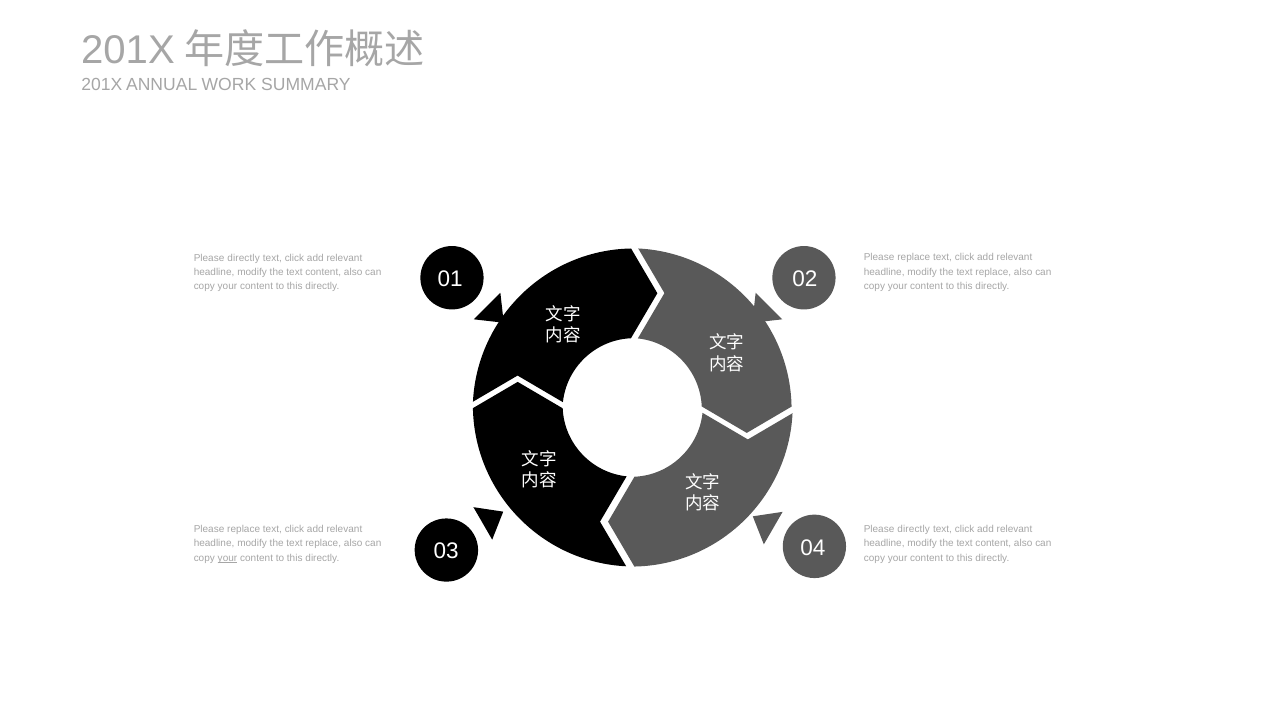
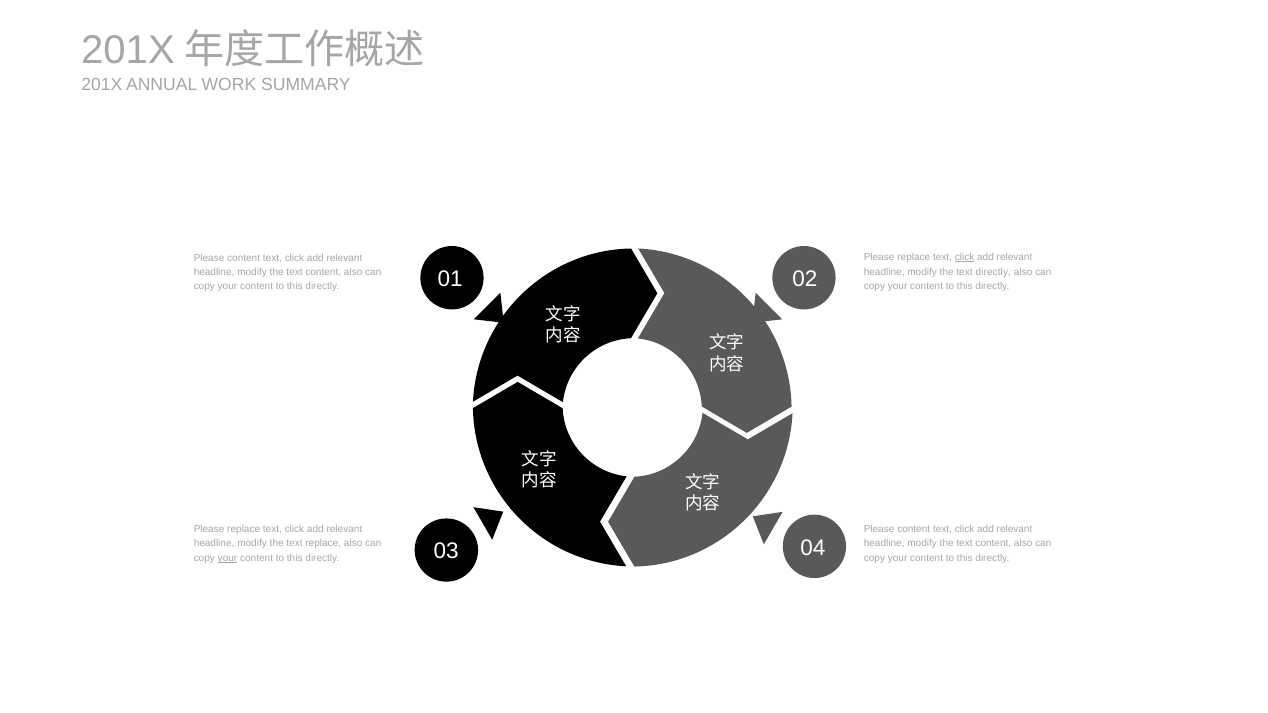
click at (965, 257) underline: none -> present
directly at (244, 258): directly -> content
replace at (993, 272): replace -> directly
directly at (914, 529): directly -> content
